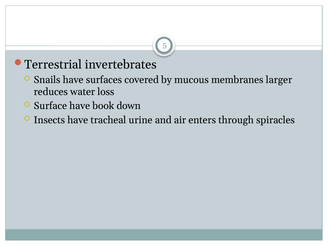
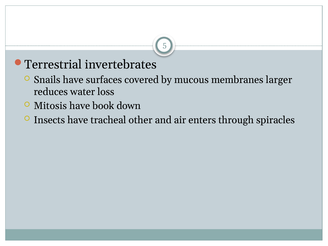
Surface: Surface -> Mitosis
urine: urine -> other
